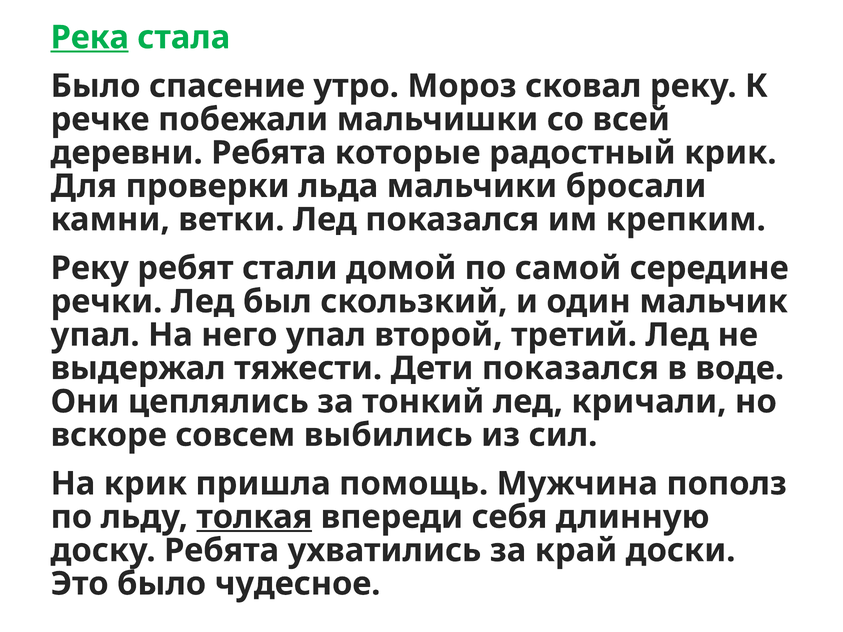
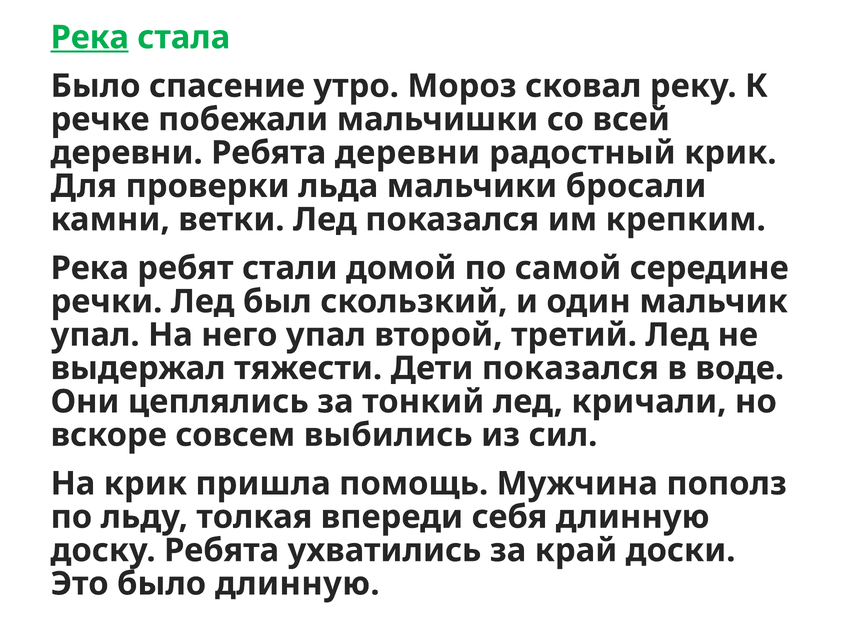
Ребята которые: которые -> деревни
Реку at (90, 268): Реку -> Река
толкая underline: present -> none
было чудесное: чудесное -> длинную
